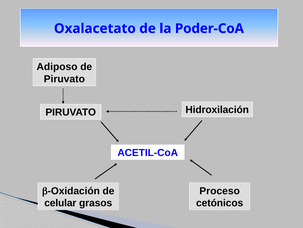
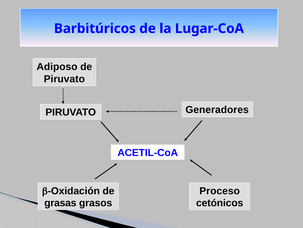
Oxalacetato: Oxalacetato -> Barbitúricos
Poder-CoA: Poder-CoA -> Lugar-CoA
Hidroxilación: Hidroxilación -> Generadores
celular: celular -> grasas
